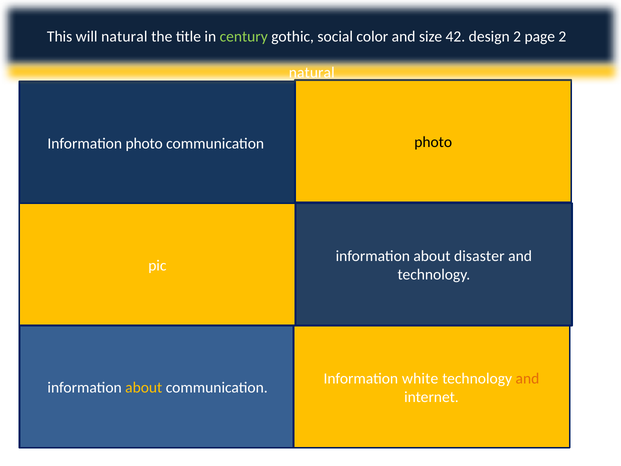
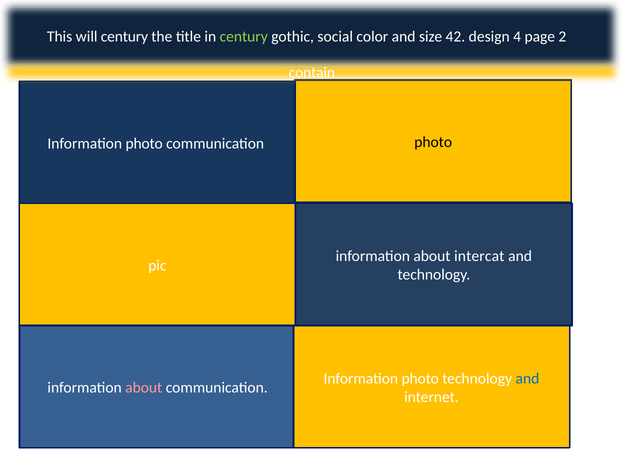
will natural: natural -> century
design 2: 2 -> 4
natural at (312, 73): natural -> contain
disaster: disaster -> intercat
white at (420, 378): white -> photo
and at (527, 378) colour: orange -> blue
about at (144, 388) colour: yellow -> pink
